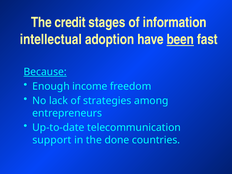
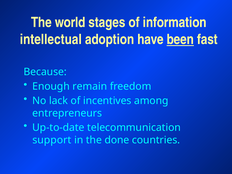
credit: credit -> world
Because underline: present -> none
income: income -> remain
strategies: strategies -> incentives
